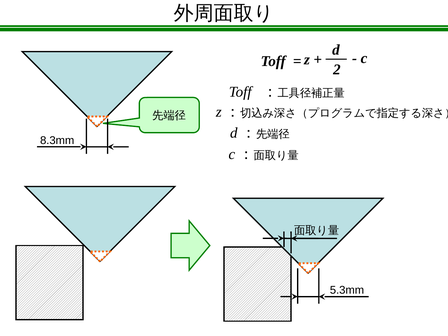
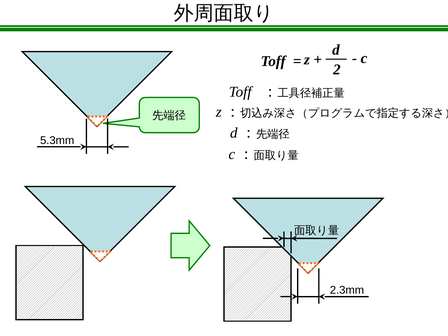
8.3mm: 8.3mm -> 5.3mm
5.3mm: 5.3mm -> 2.3mm
